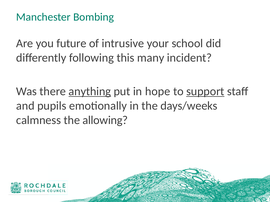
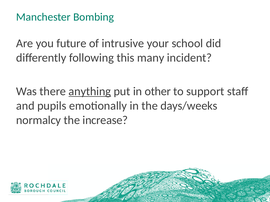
hope: hope -> other
support underline: present -> none
calmness: calmness -> normalcy
allowing: allowing -> increase
